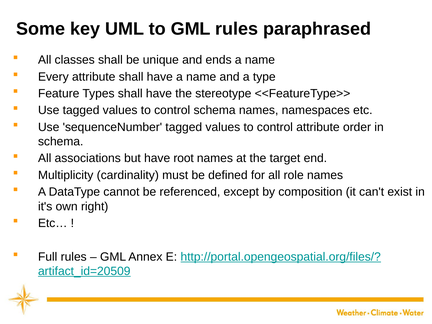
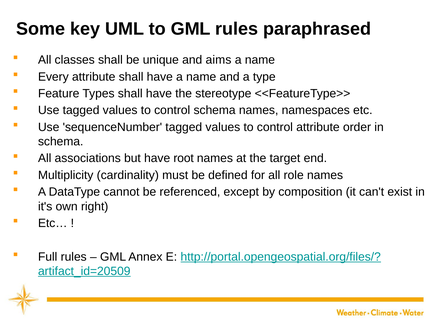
ends: ends -> aims
